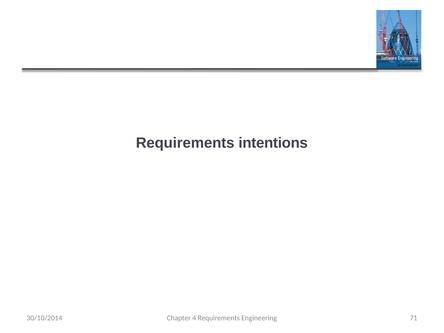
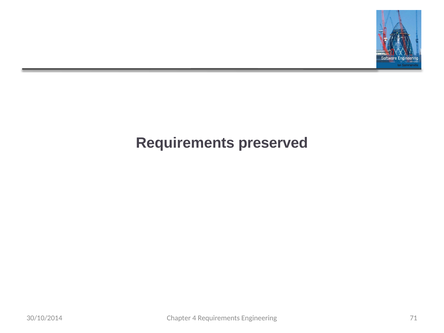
intentions: intentions -> preserved
